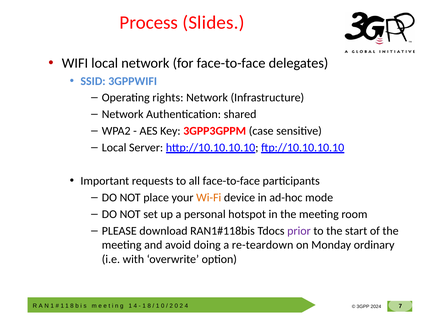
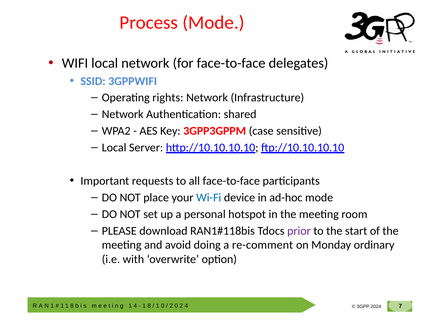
Process Slides: Slides -> Mode
Wi-Fi colour: orange -> blue
re-teardown: re-teardown -> re-comment
